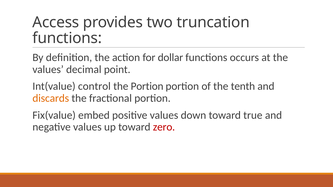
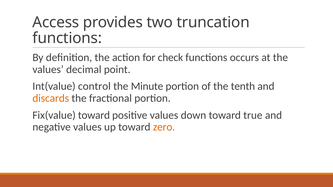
dollar: dollar -> check
the Portion: Portion -> Minute
Fix(value embed: embed -> toward
zero colour: red -> orange
